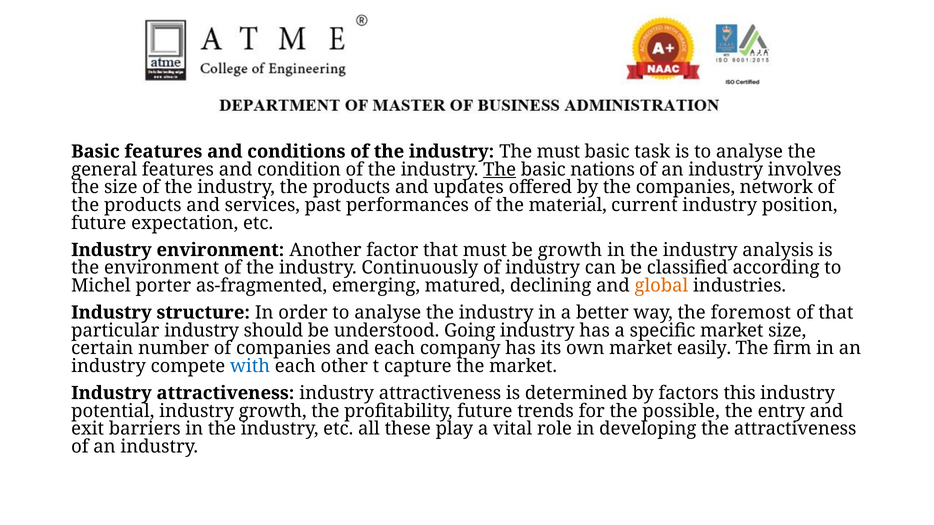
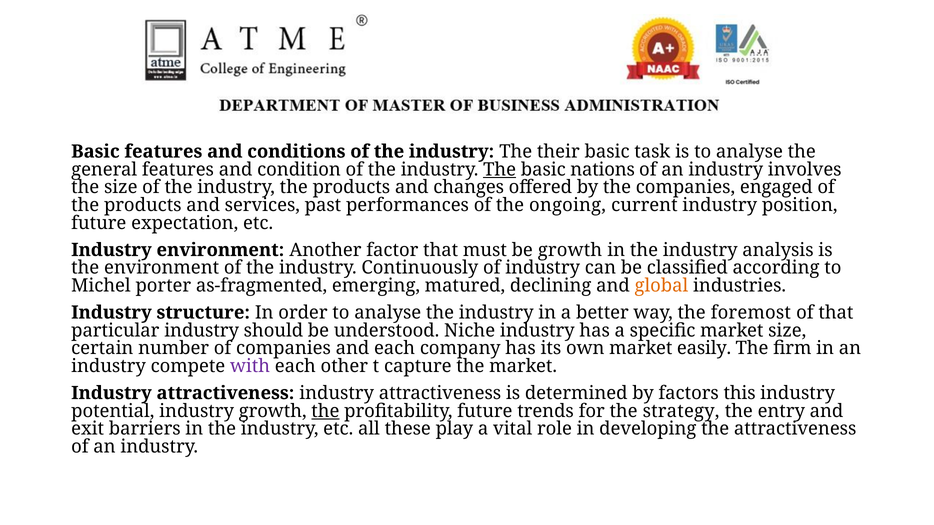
The must: must -> their
updates: updates -> changes
network: network -> engaged
material: material -> ongoing
Going: Going -> Niche
with colour: blue -> purple
the at (325, 411) underline: none -> present
possible: possible -> strategy
